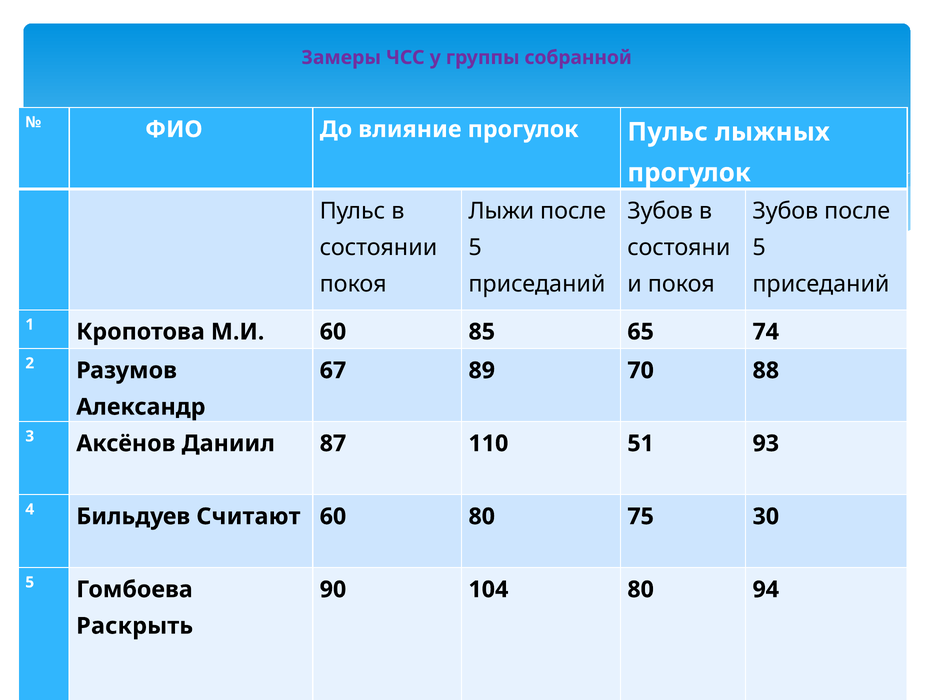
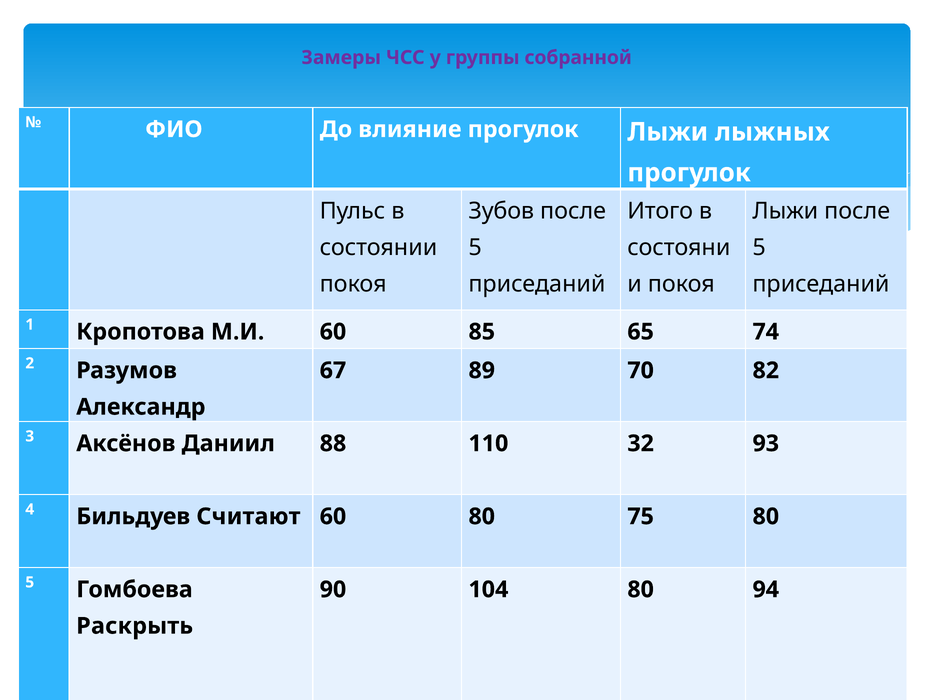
Пульс at (668, 132): Пульс -> Лыжи
Лыжи at (501, 211): Лыжи -> Зубов
Зубов at (660, 211): Зубов -> Итого
Зубов at (785, 211): Зубов -> Лыжи
88: 88 -> 82
87: 87 -> 88
51: 51 -> 32
75 30: 30 -> 80
